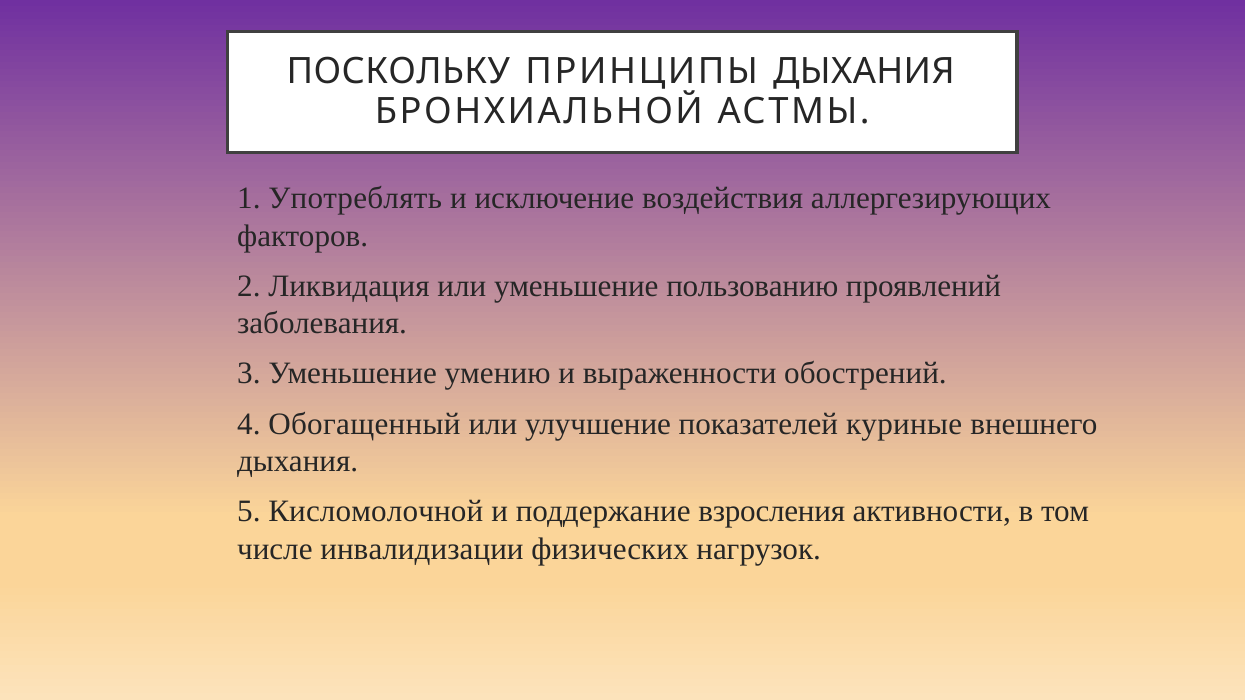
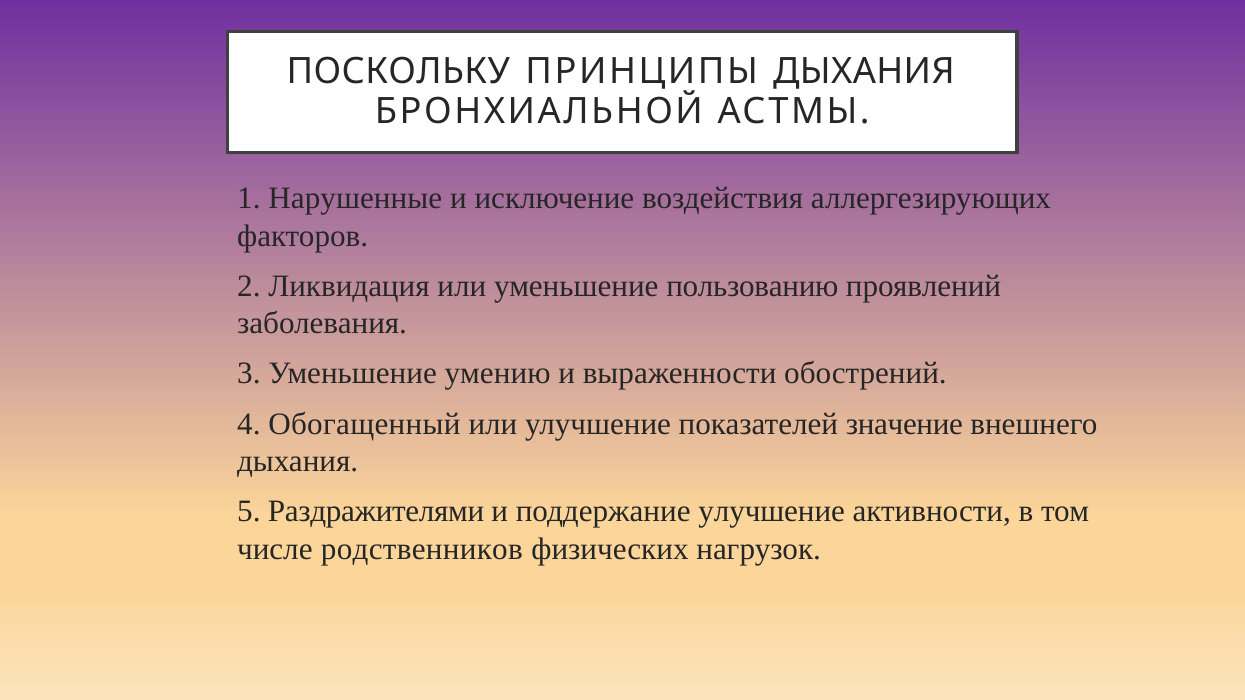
Употреблять: Употреблять -> Нарушенные
куриные: куриные -> значение
Кисломолочной: Кисломолочной -> Раздражителями
поддержание взросления: взросления -> улучшение
инвалидизации: инвалидизации -> родственников
